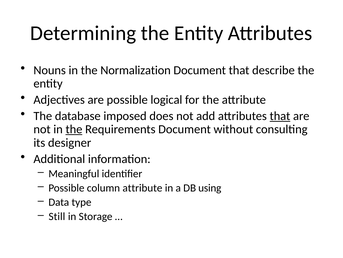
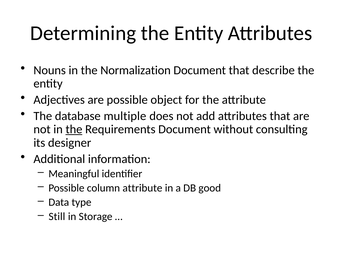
logical: logical -> object
imposed: imposed -> multiple
that at (280, 116) underline: present -> none
using: using -> good
